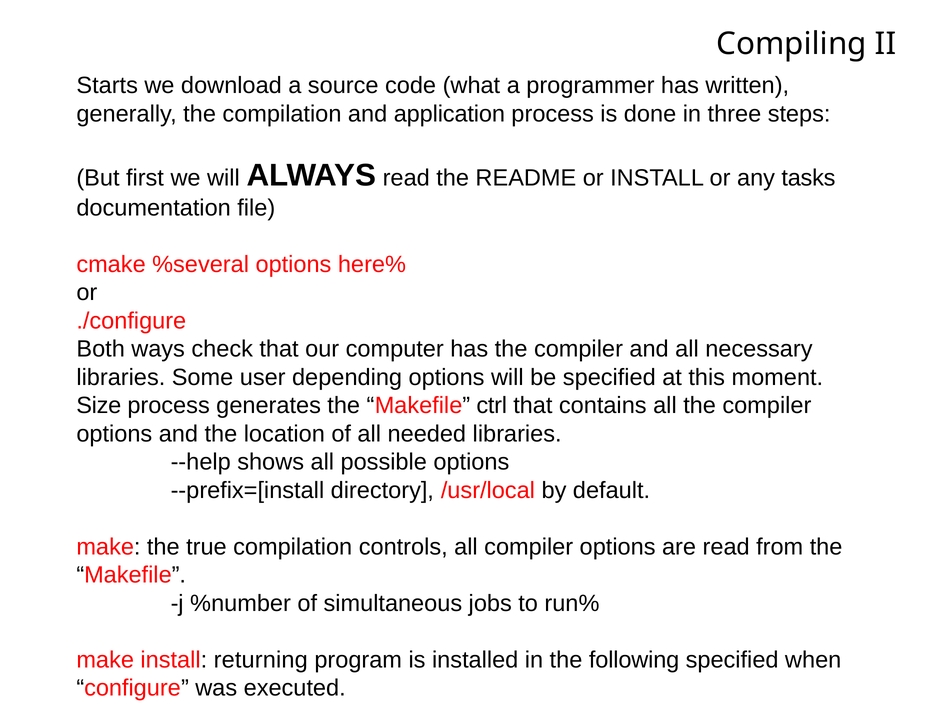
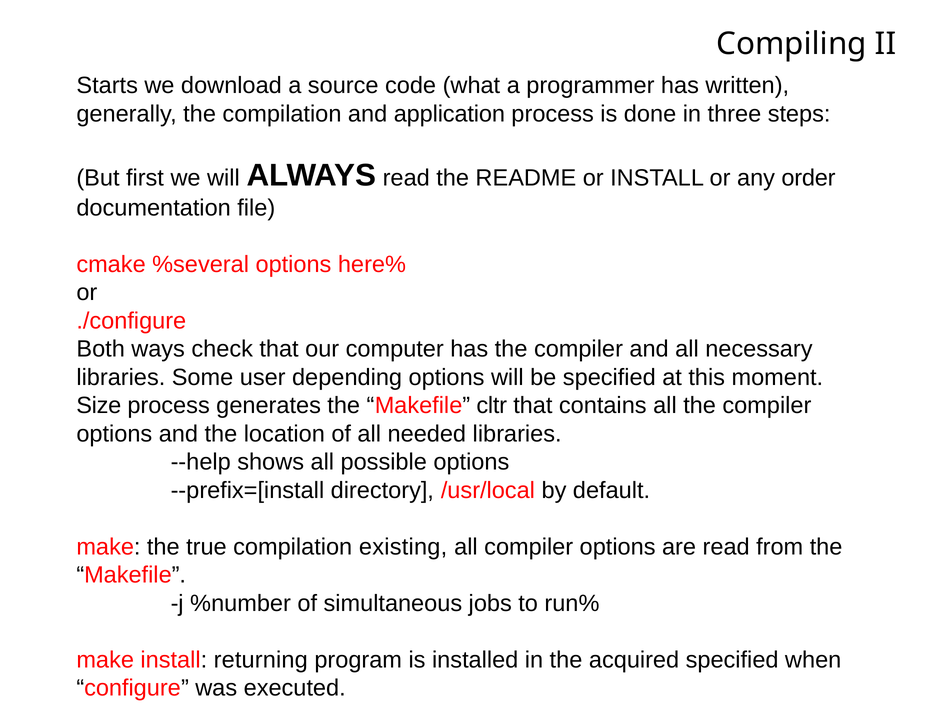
tasks: tasks -> order
ctrl: ctrl -> cltr
controls: controls -> existing
following: following -> acquired
